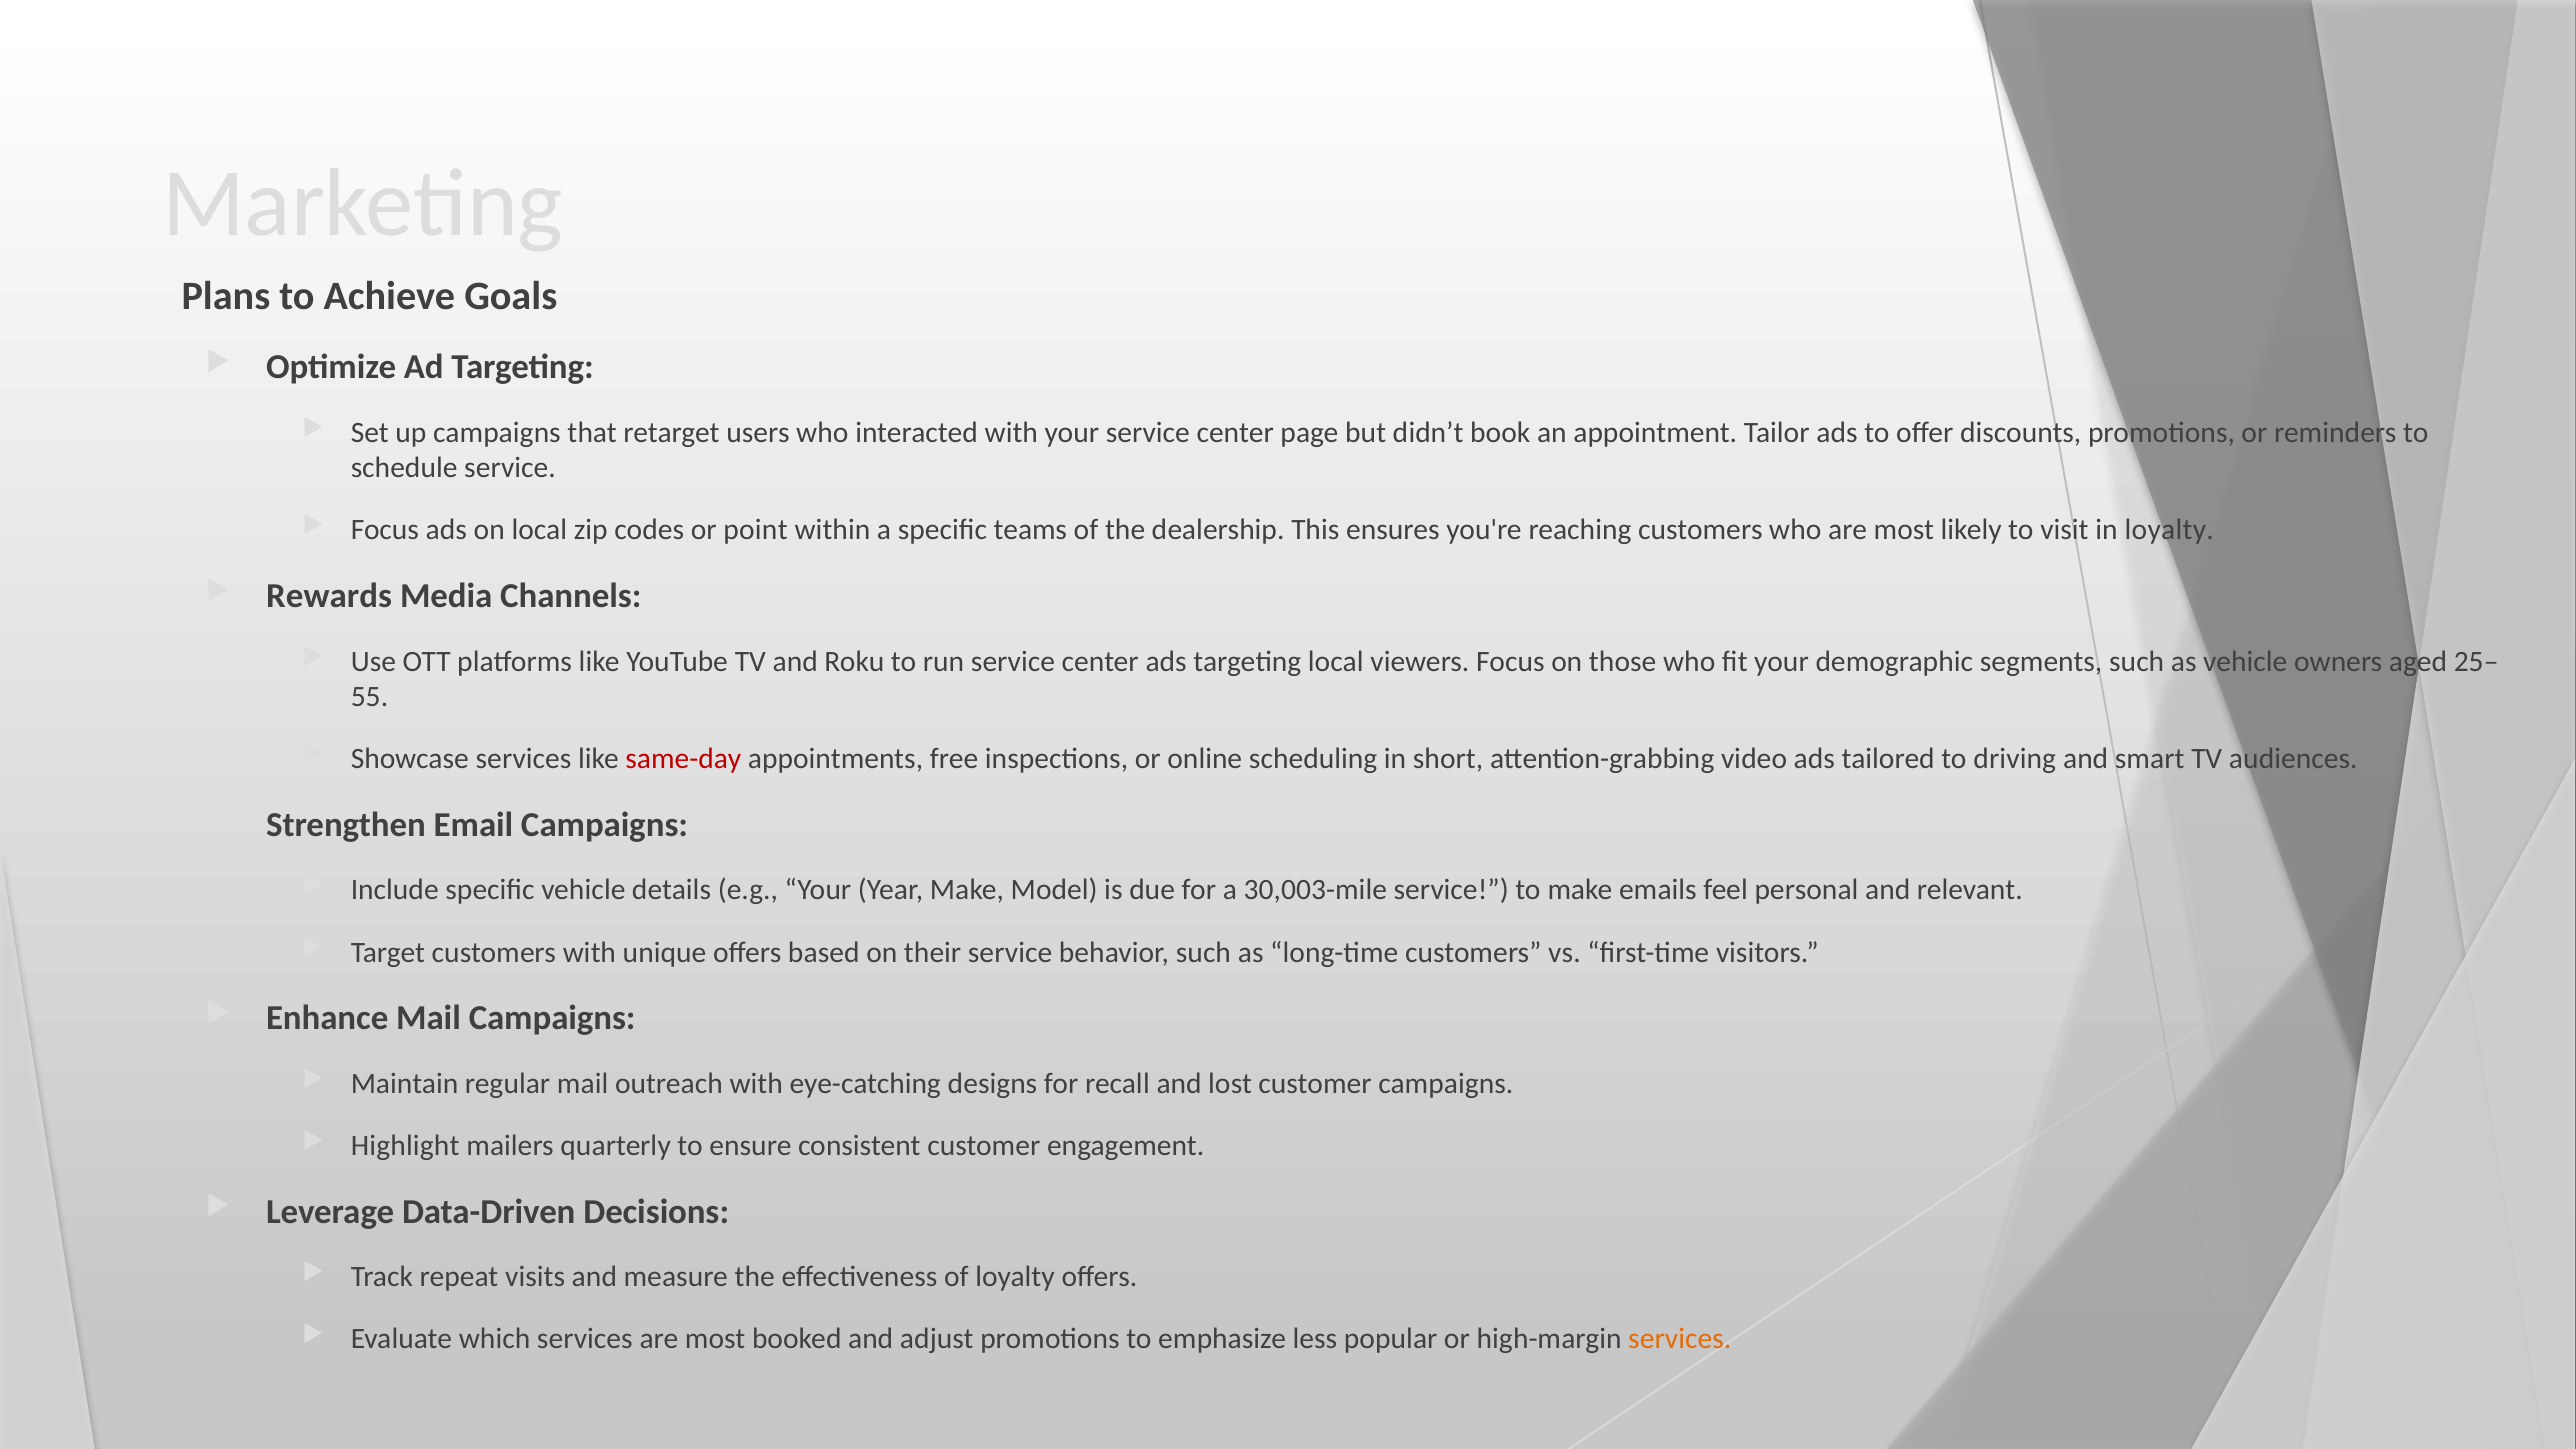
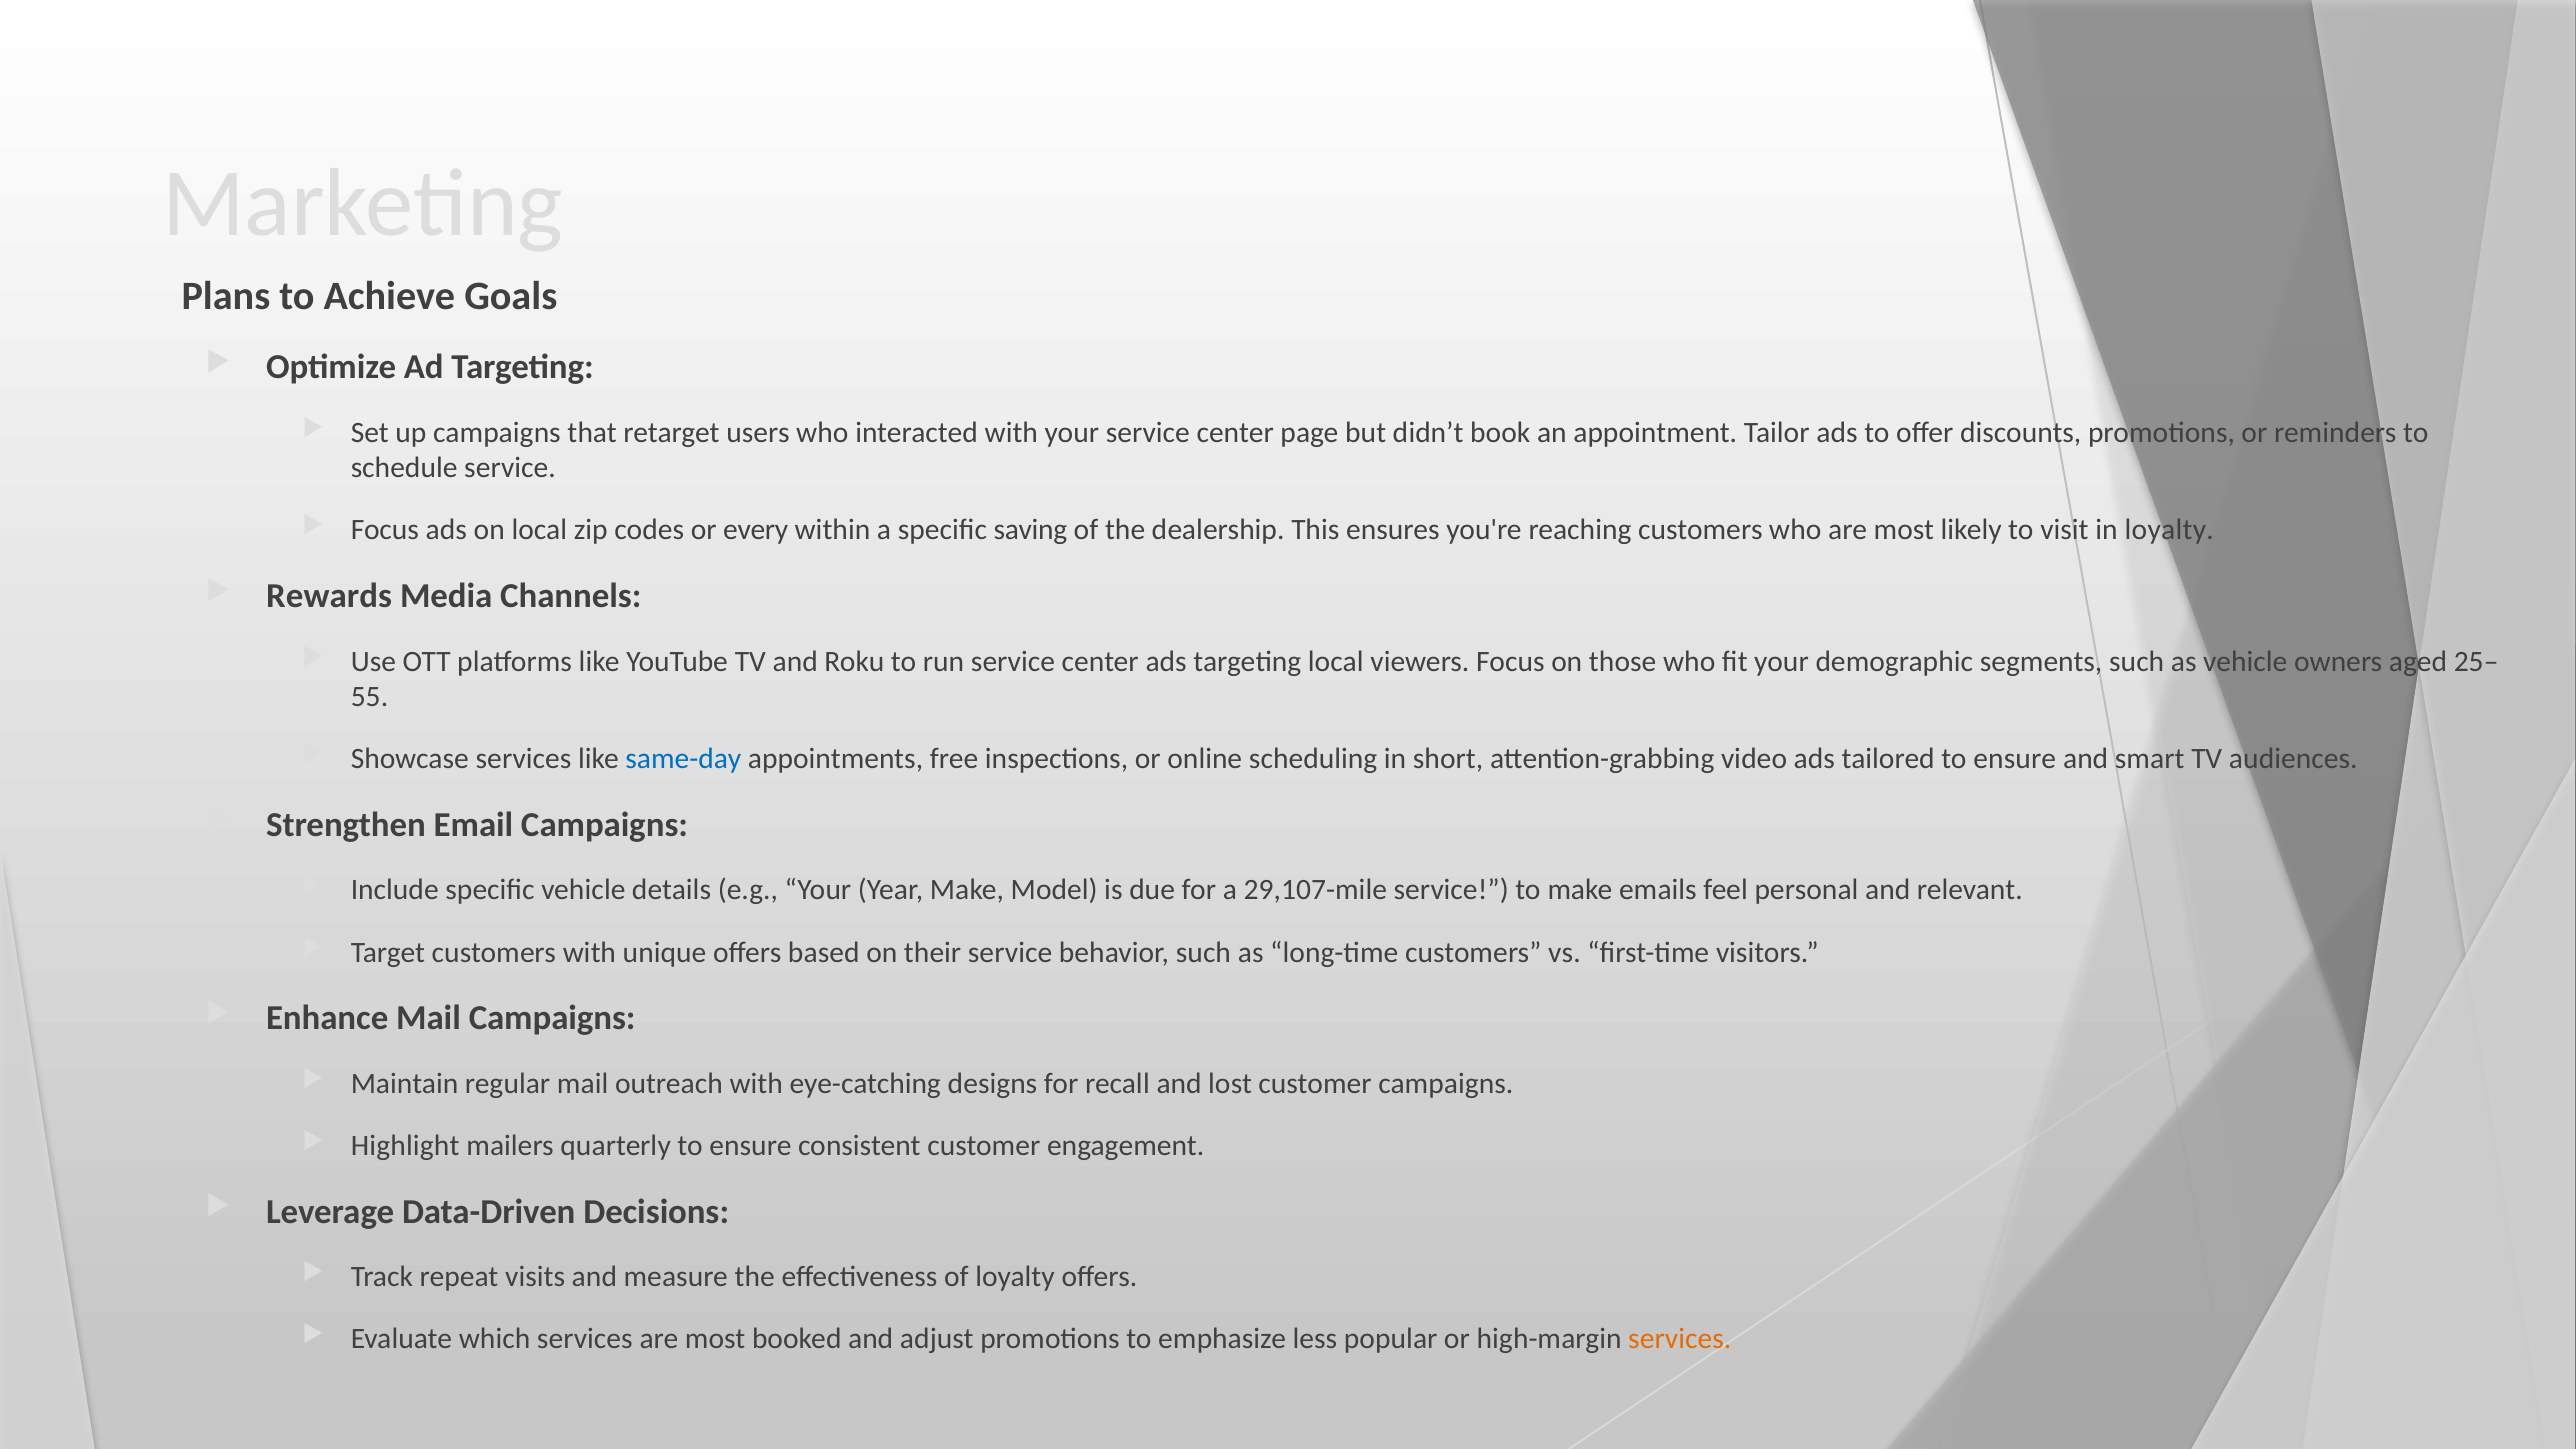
point: point -> every
teams: teams -> saving
same-day colour: red -> blue
tailored to driving: driving -> ensure
30,003-mile: 30,003-mile -> 29,107-mile
